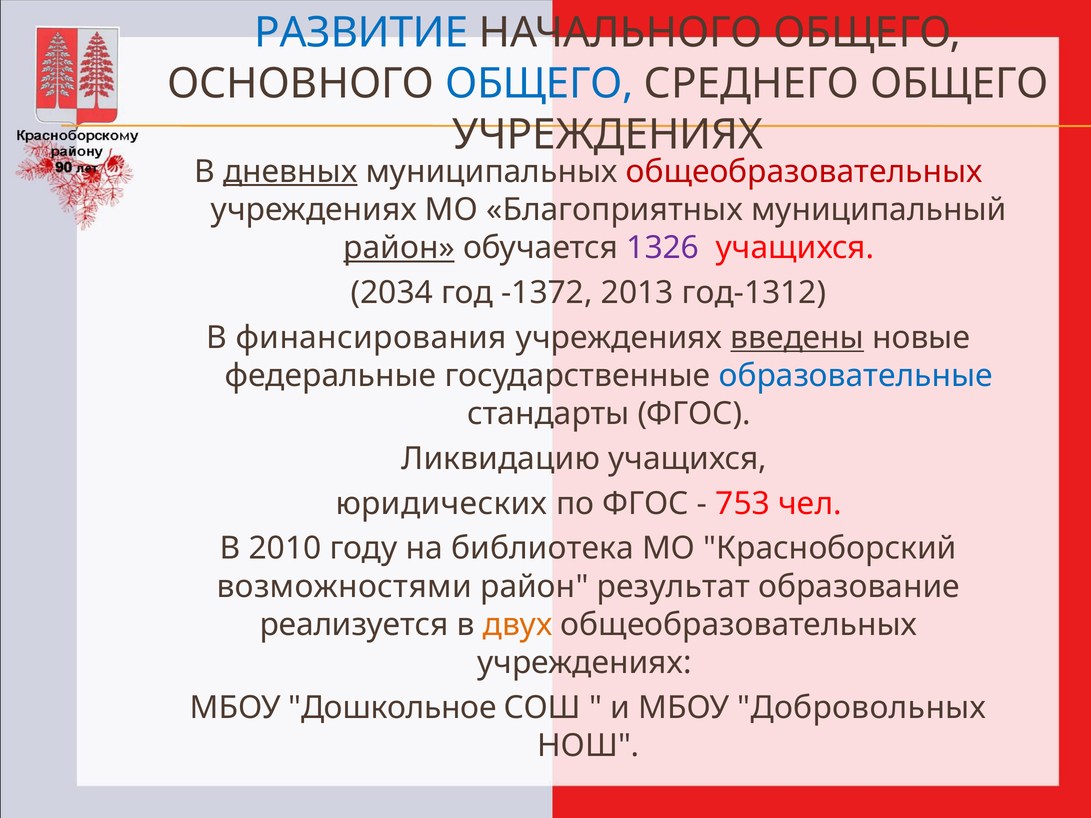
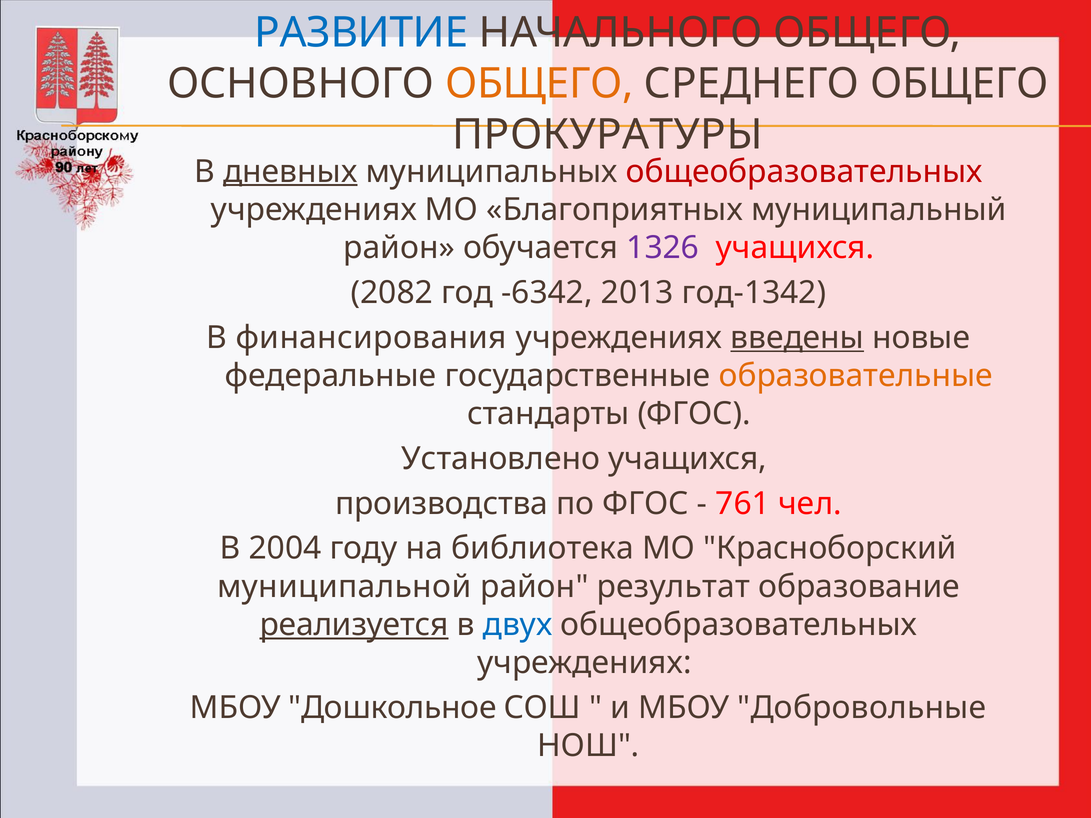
ОБЩЕГО at (539, 84) colour: blue -> orange
УЧРЕЖДЕНИЯХ at (608, 135): УЧРЕЖДЕНИЯХ -> ПРОКУРАТУРЫ
район at (399, 248) underline: present -> none
2034: 2034 -> 2082
-1372: -1372 -> -6342
год-1312: год-1312 -> год-1342
образовательные colour: blue -> orange
Ликвидацию: Ликвидацию -> Установлено
юридических: юридических -> производства
753: 753 -> 761
2010: 2010 -> 2004
возможностями: возможностями -> муниципальной
реализуется underline: none -> present
двух colour: orange -> blue
Добровольных: Добровольных -> Добровольные
